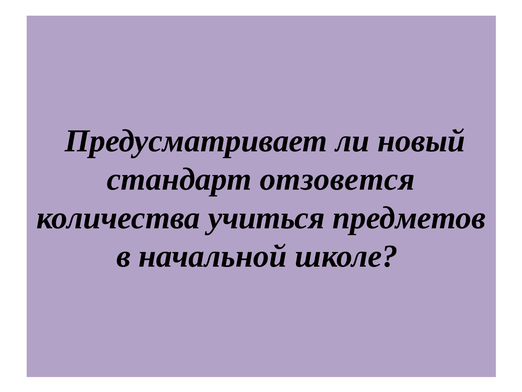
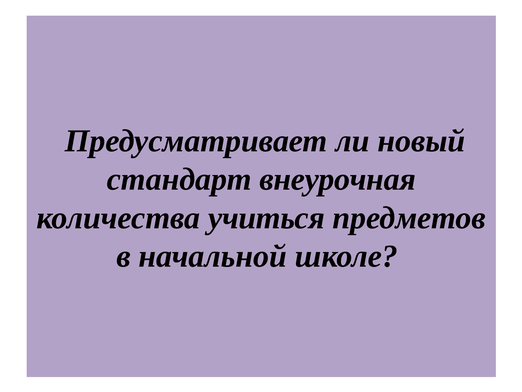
отзовется: отзовется -> внеурочная
